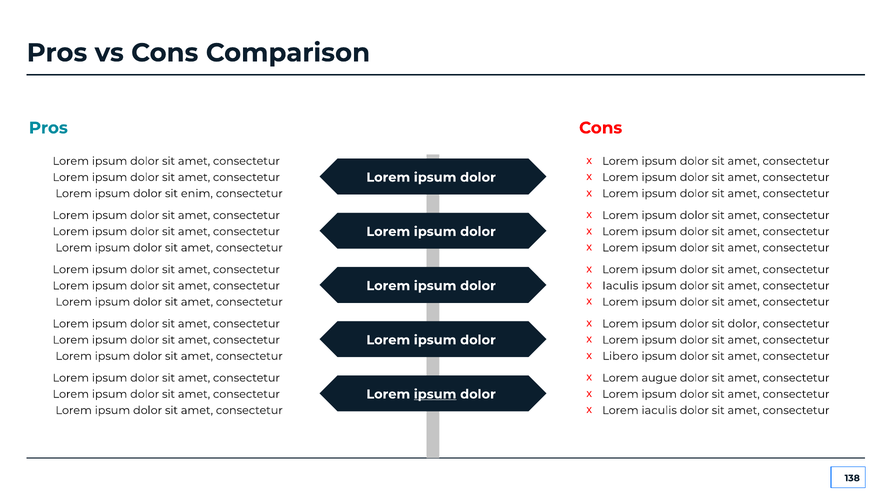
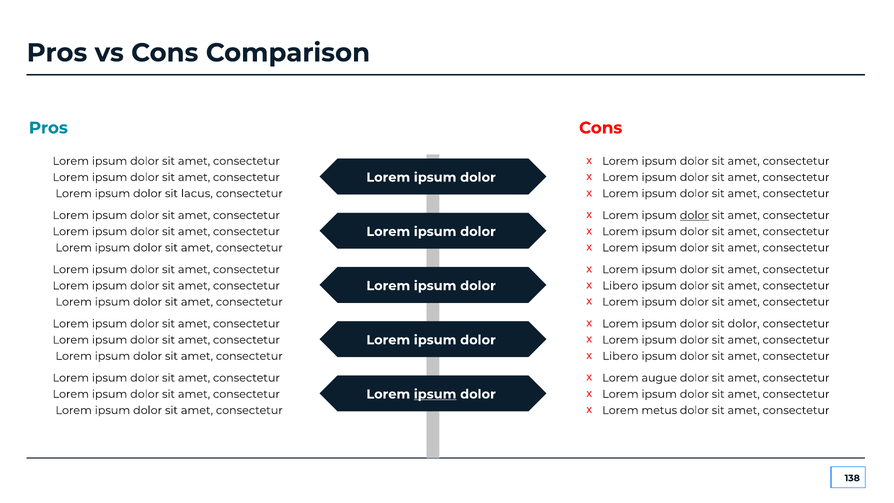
enim: enim -> lacus
dolor at (694, 215) underline: none -> present
Iaculis at (620, 286): Iaculis -> Libero
Lorem iaculis: iaculis -> metus
